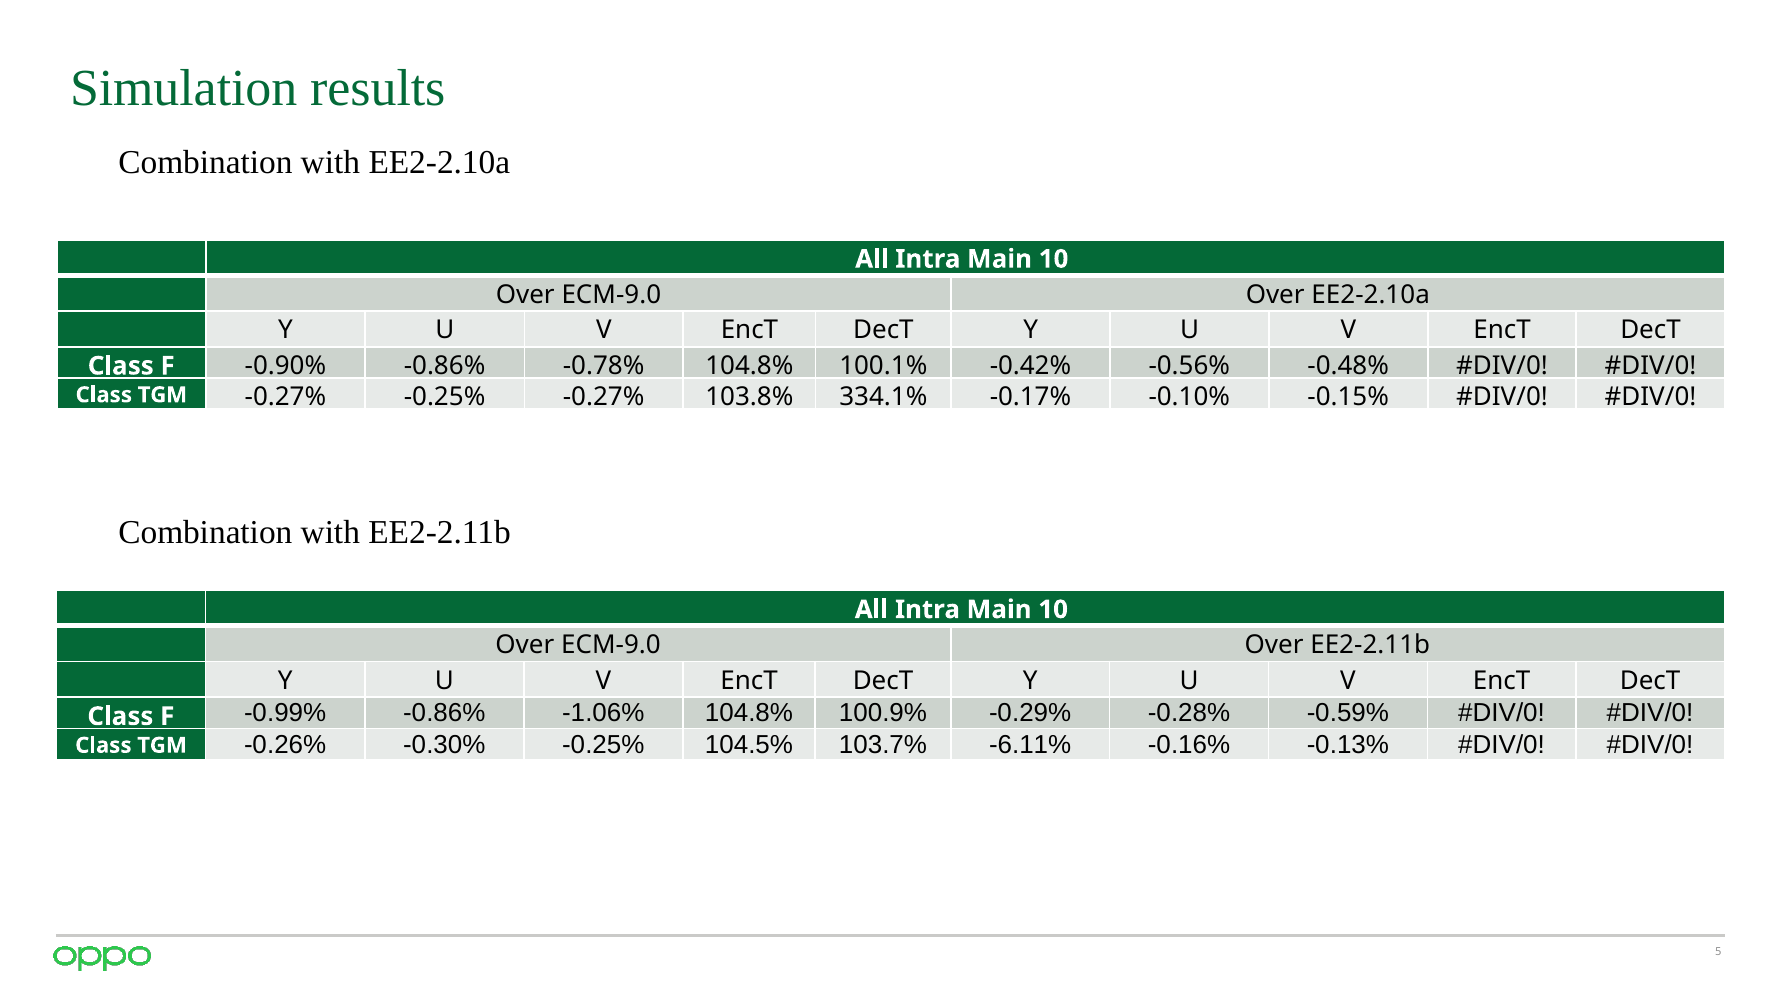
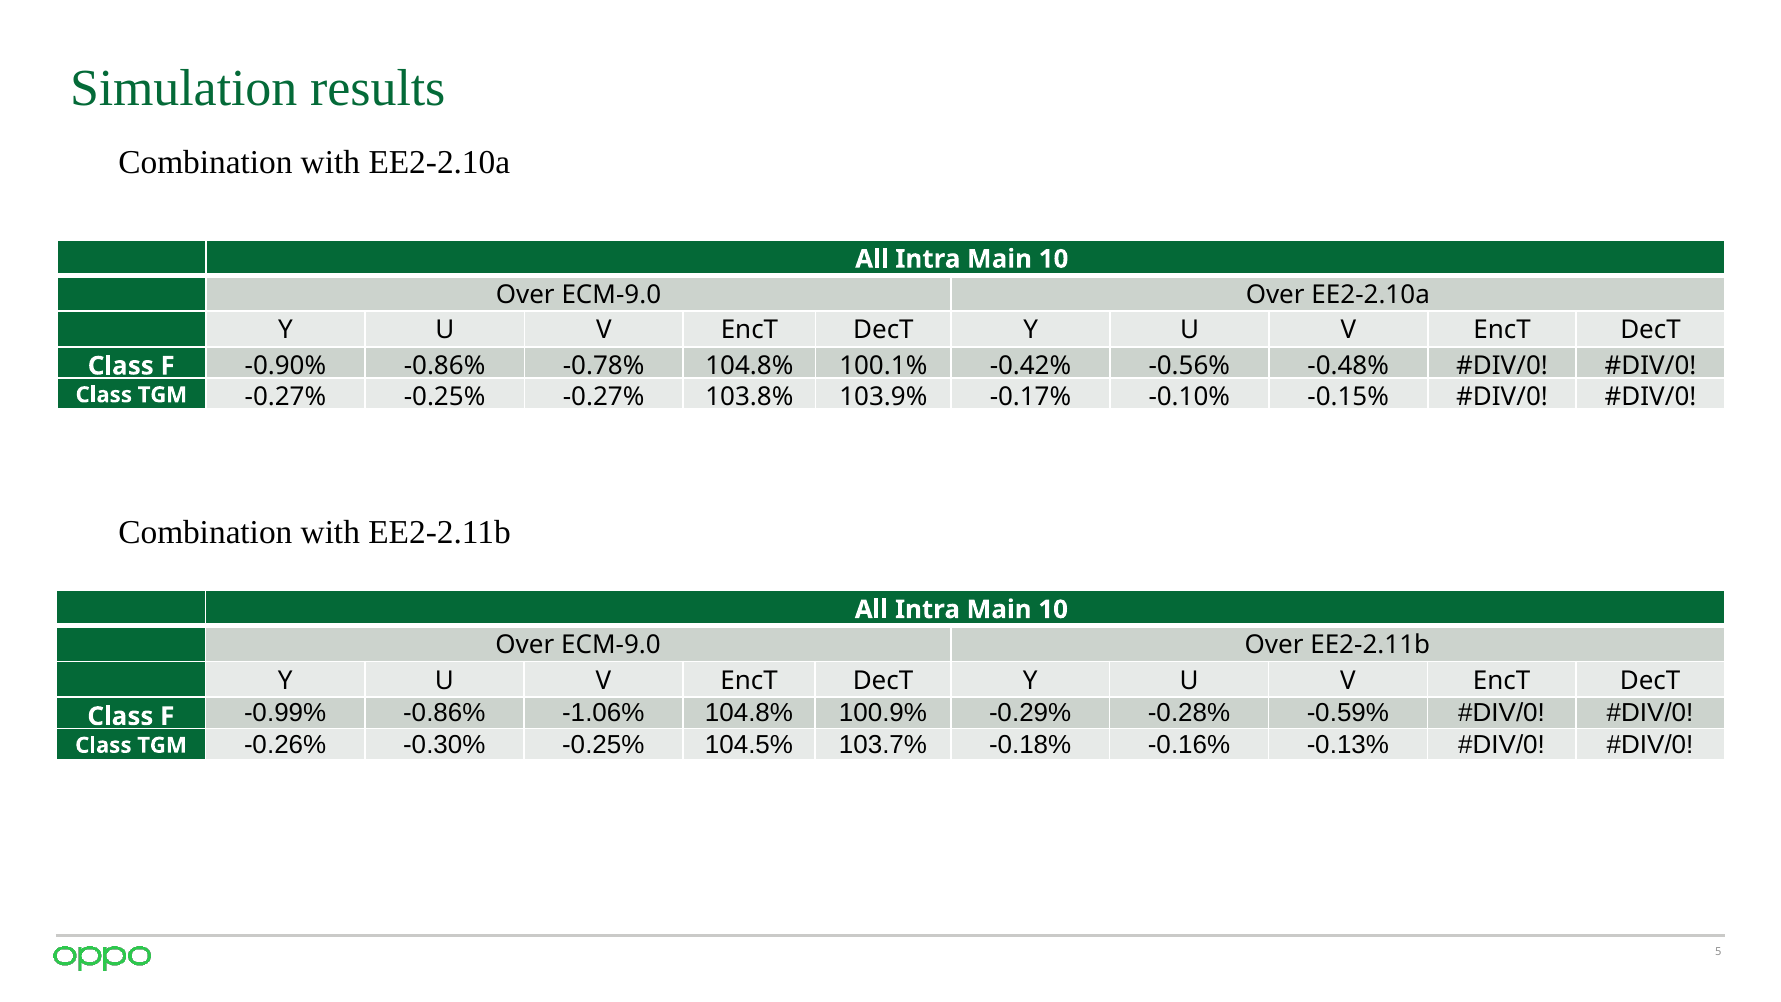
334.1%: 334.1% -> 103.9%
-6.11%: -6.11% -> -0.18%
